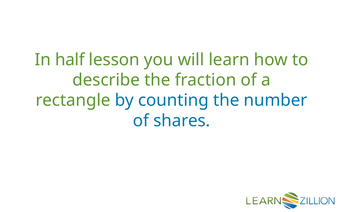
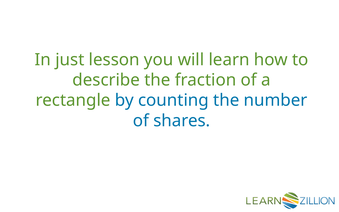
half: half -> just
